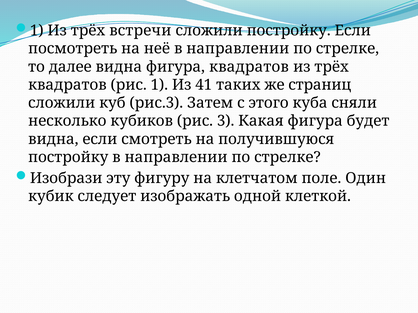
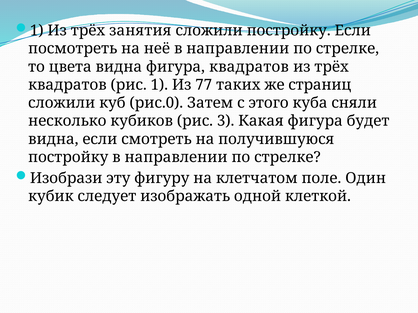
встречи: встречи -> занятия
далее: далее -> цвета
41: 41 -> 77
рис.3: рис.3 -> рис.0
